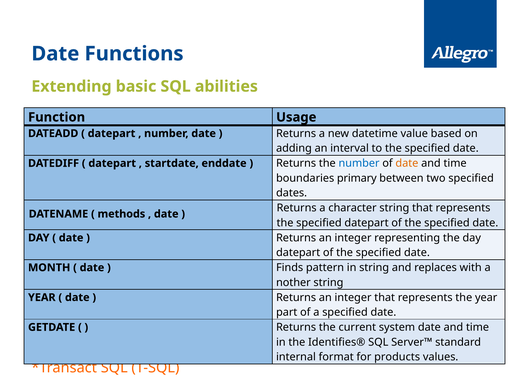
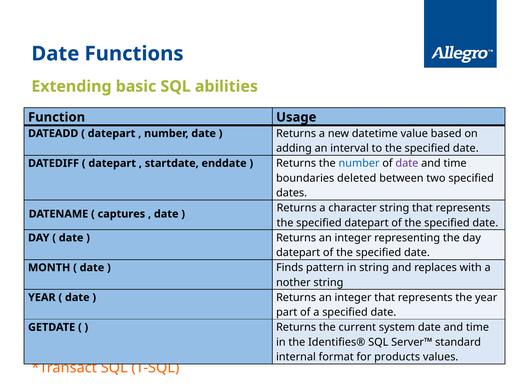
date at (407, 163) colour: orange -> purple
primary: primary -> deleted
methods: methods -> captures
